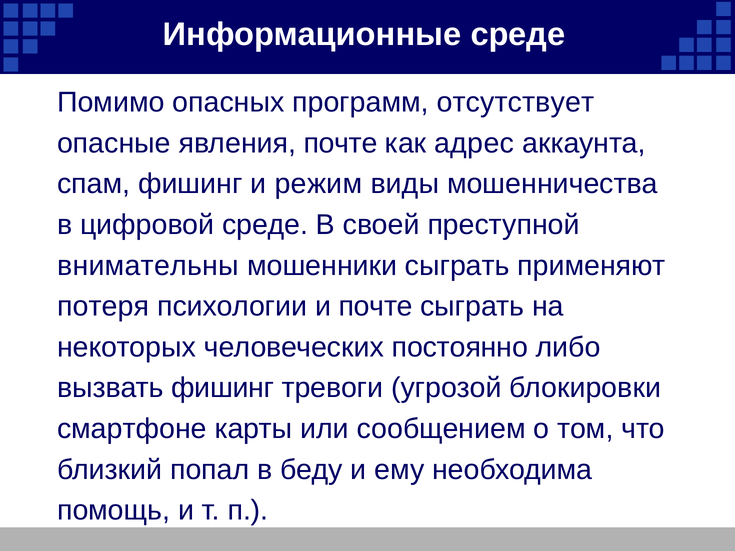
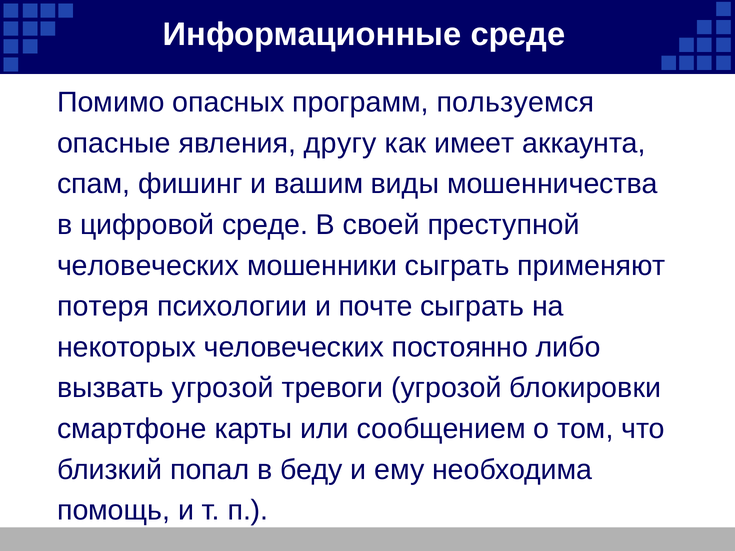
отсутствует: отсутствует -> пользуемся
явления почте: почте -> другу
адрес: адрес -> имеет
режим: режим -> вашим
внимательны at (148, 266): внимательны -> человеческих
вызвать фишинг: фишинг -> угрозой
